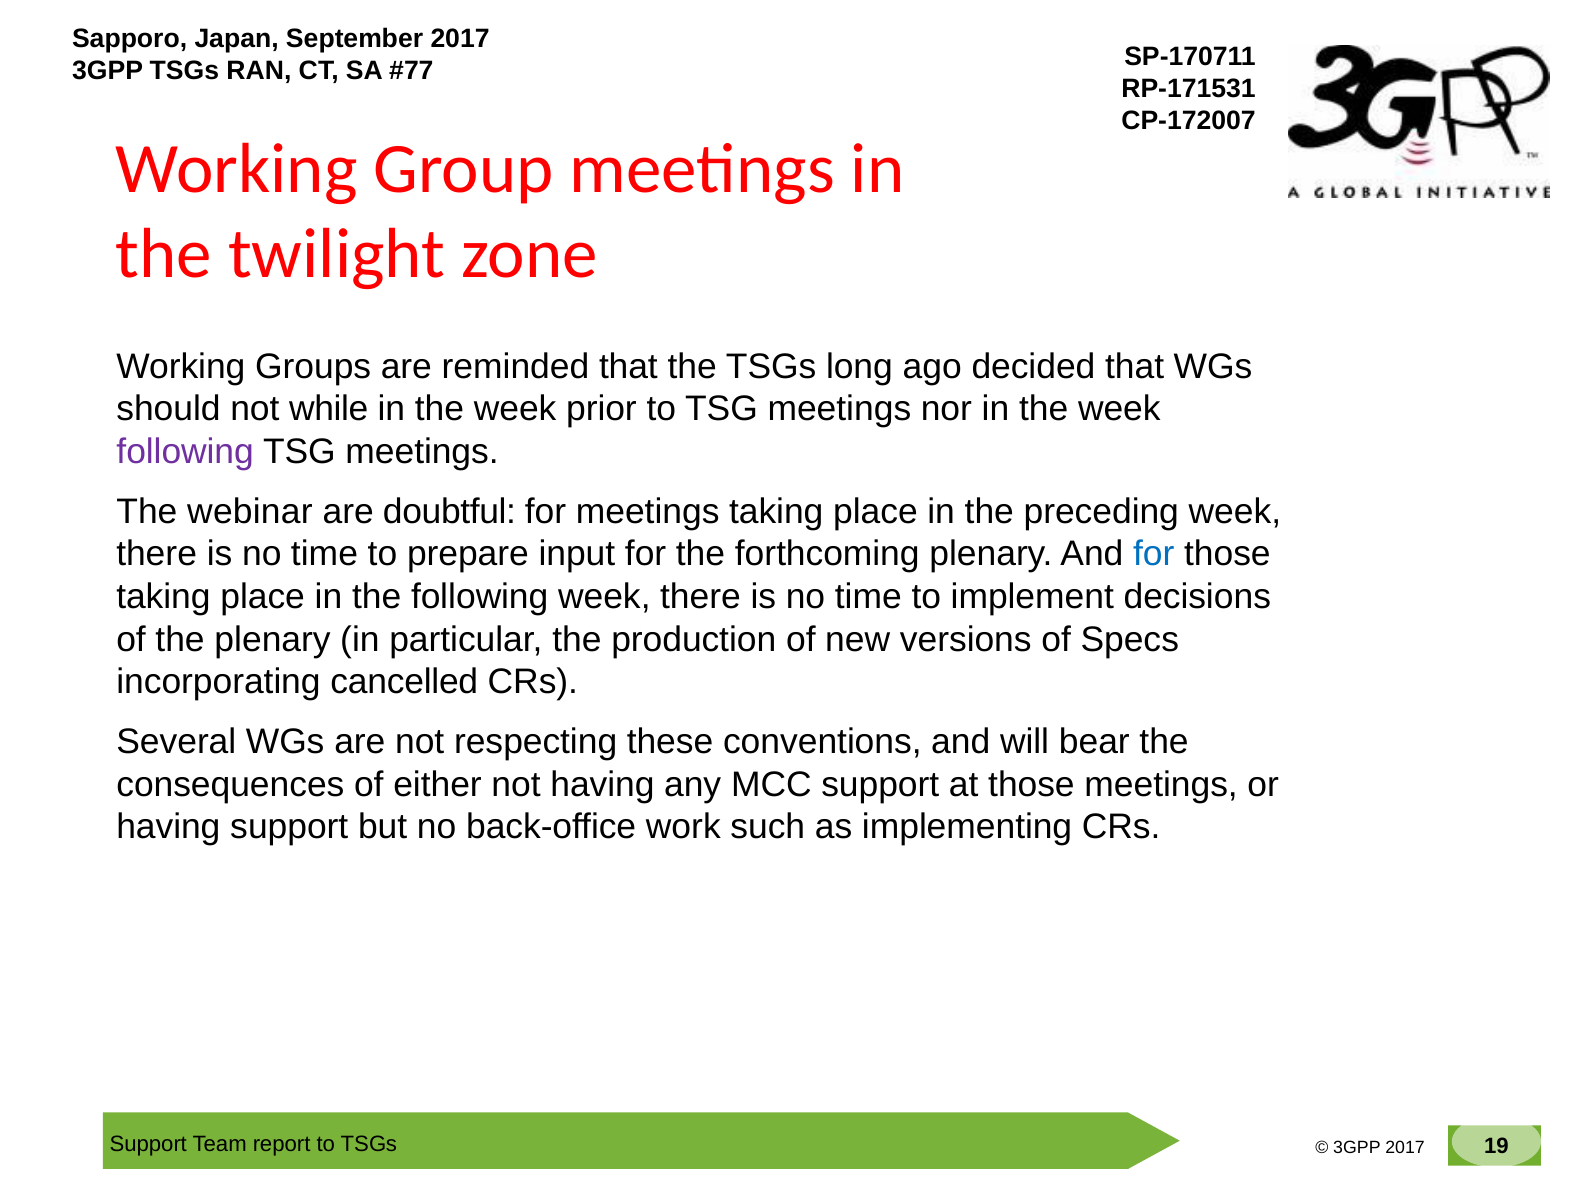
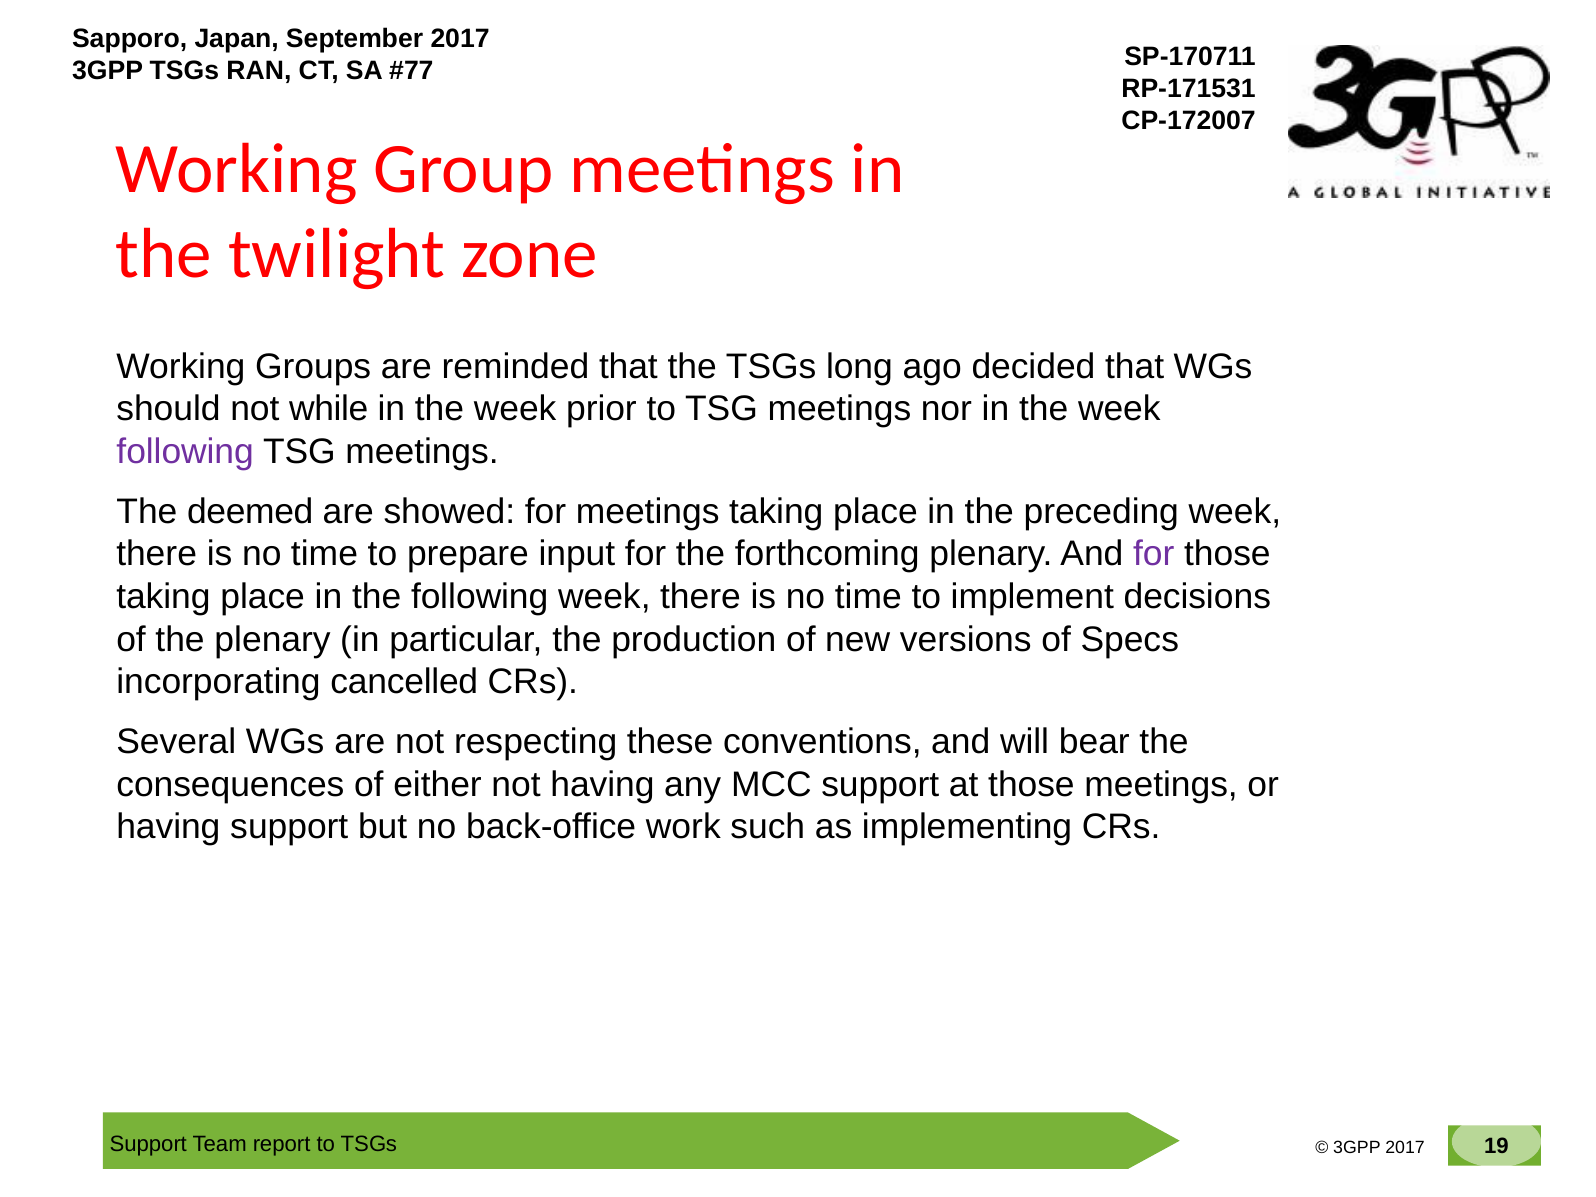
webinar: webinar -> deemed
doubtful: doubtful -> showed
for at (1154, 554) colour: blue -> purple
